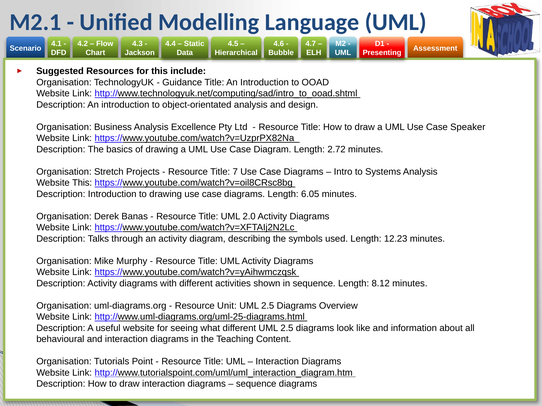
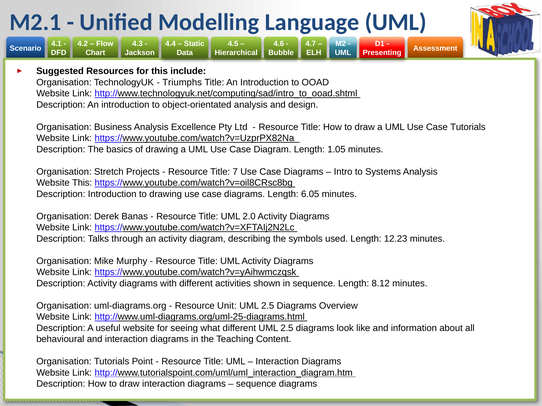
Guidance: Guidance -> Triumphs
Case Speaker: Speaker -> Tutorials
2.72: 2.72 -> 1.05
